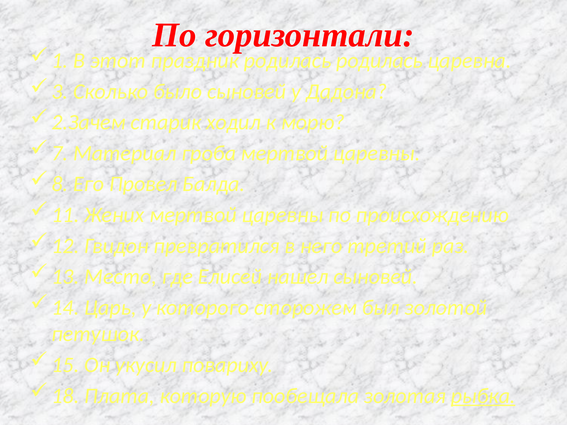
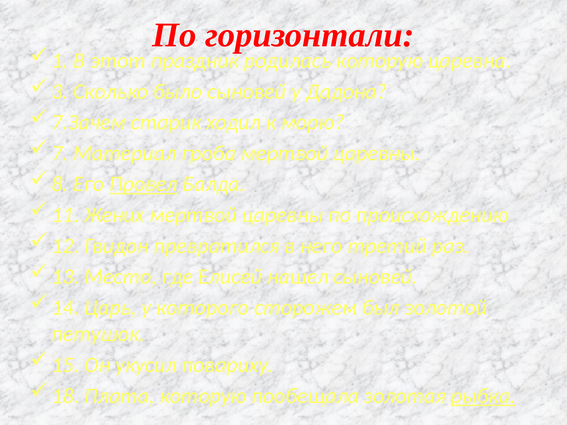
родилась родилась: родилась -> которую
2.Зачем: 2.Зачем -> 7.Зачем
Провел underline: none -> present
